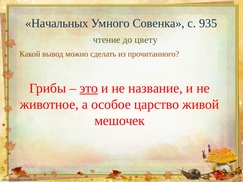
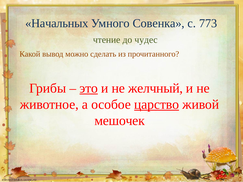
935: 935 -> 773
цвету: цвету -> чудес
название: название -> желчный
царство underline: none -> present
